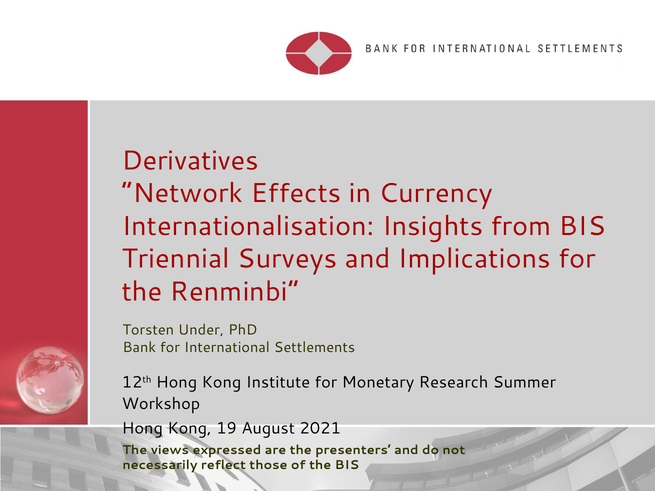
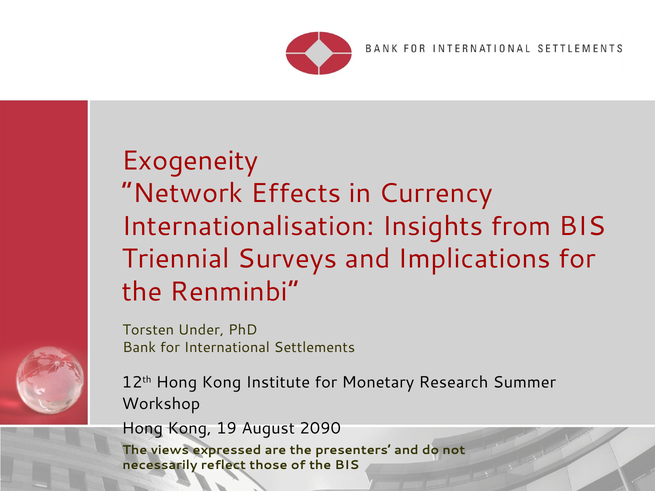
Derivatives: Derivatives -> Exogeneity
2021: 2021 -> 2090
